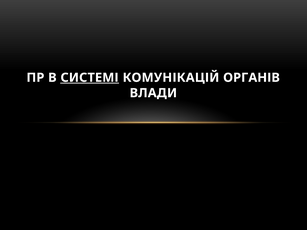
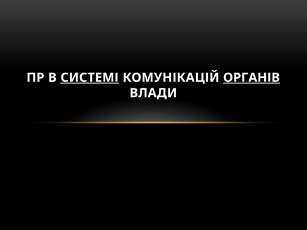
ОРГАНІВ underline: none -> present
